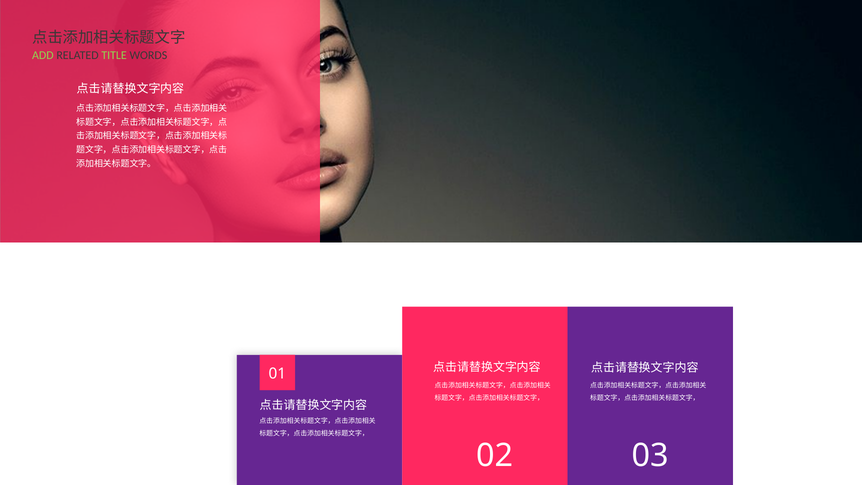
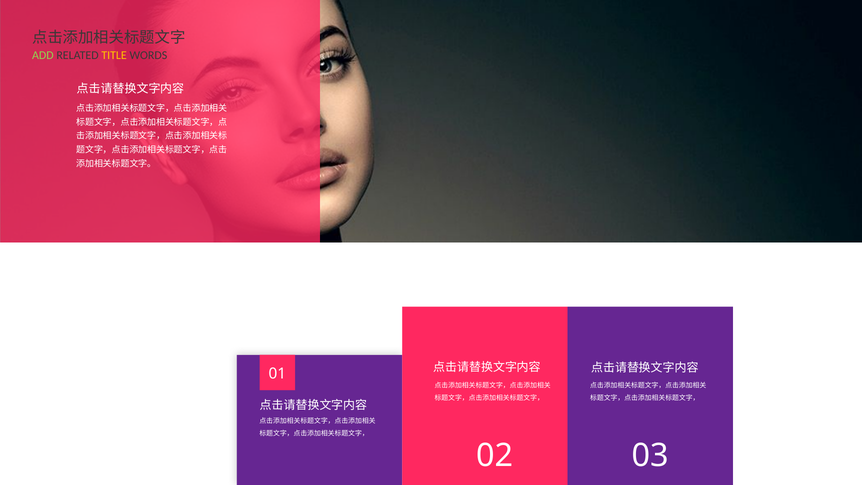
TITLE colour: light green -> yellow
